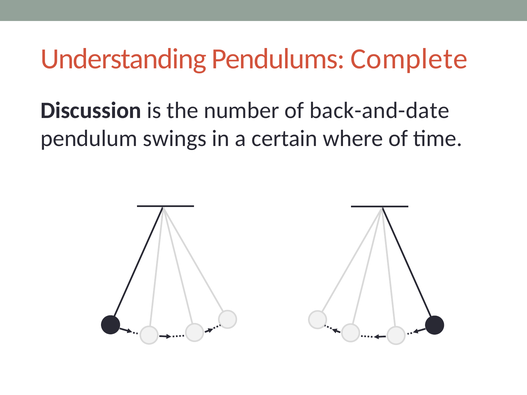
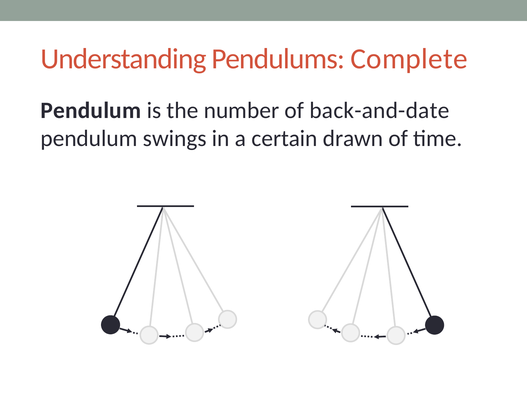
Discussion at (91, 111): Discussion -> Pendulum
where: where -> drawn
